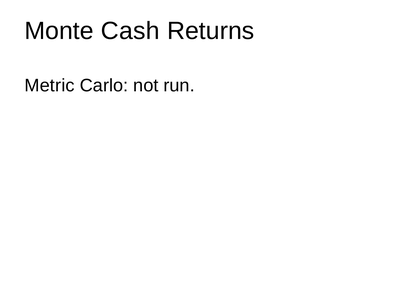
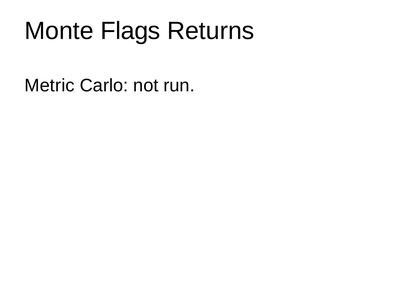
Cash: Cash -> Flags
